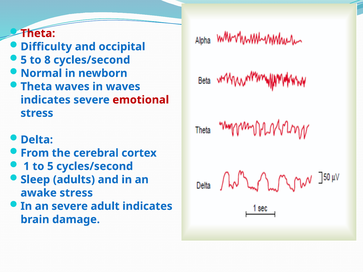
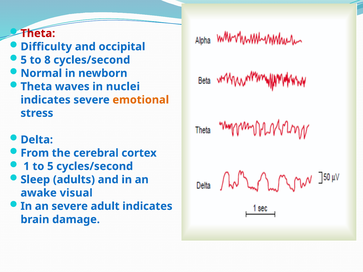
in waves: waves -> nuclei
emotional colour: red -> orange
awake stress: stress -> visual
